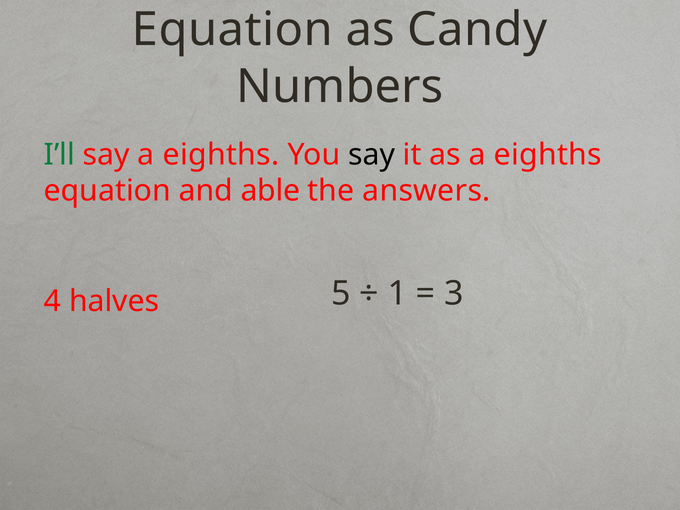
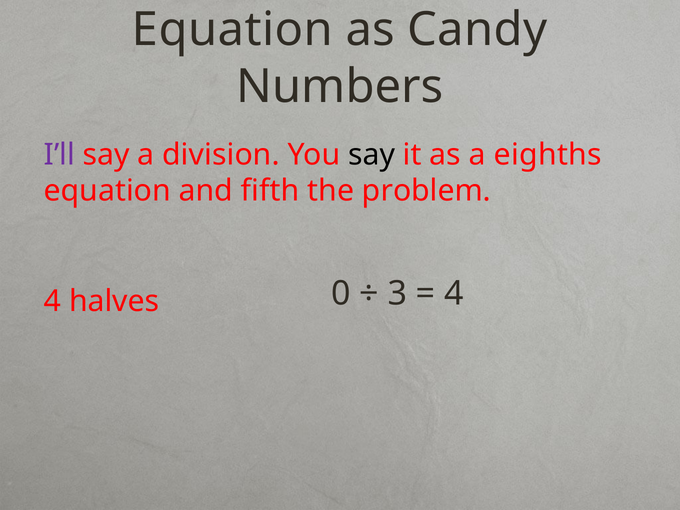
I’ll colour: green -> purple
say a eighths: eighths -> division
able: able -> fifth
answers: answers -> problem
5: 5 -> 0
1: 1 -> 3
3 at (454, 293): 3 -> 4
